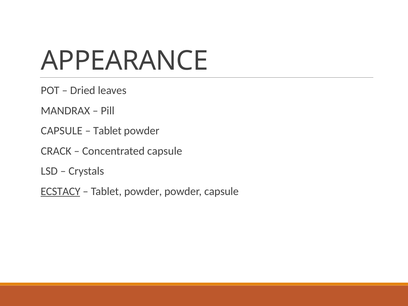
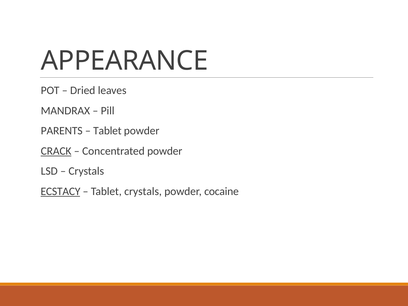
CAPSULE at (62, 131): CAPSULE -> PARENTS
CRACK underline: none -> present
Concentrated capsule: capsule -> powder
powder at (143, 191): powder -> crystals
powder capsule: capsule -> cocaine
